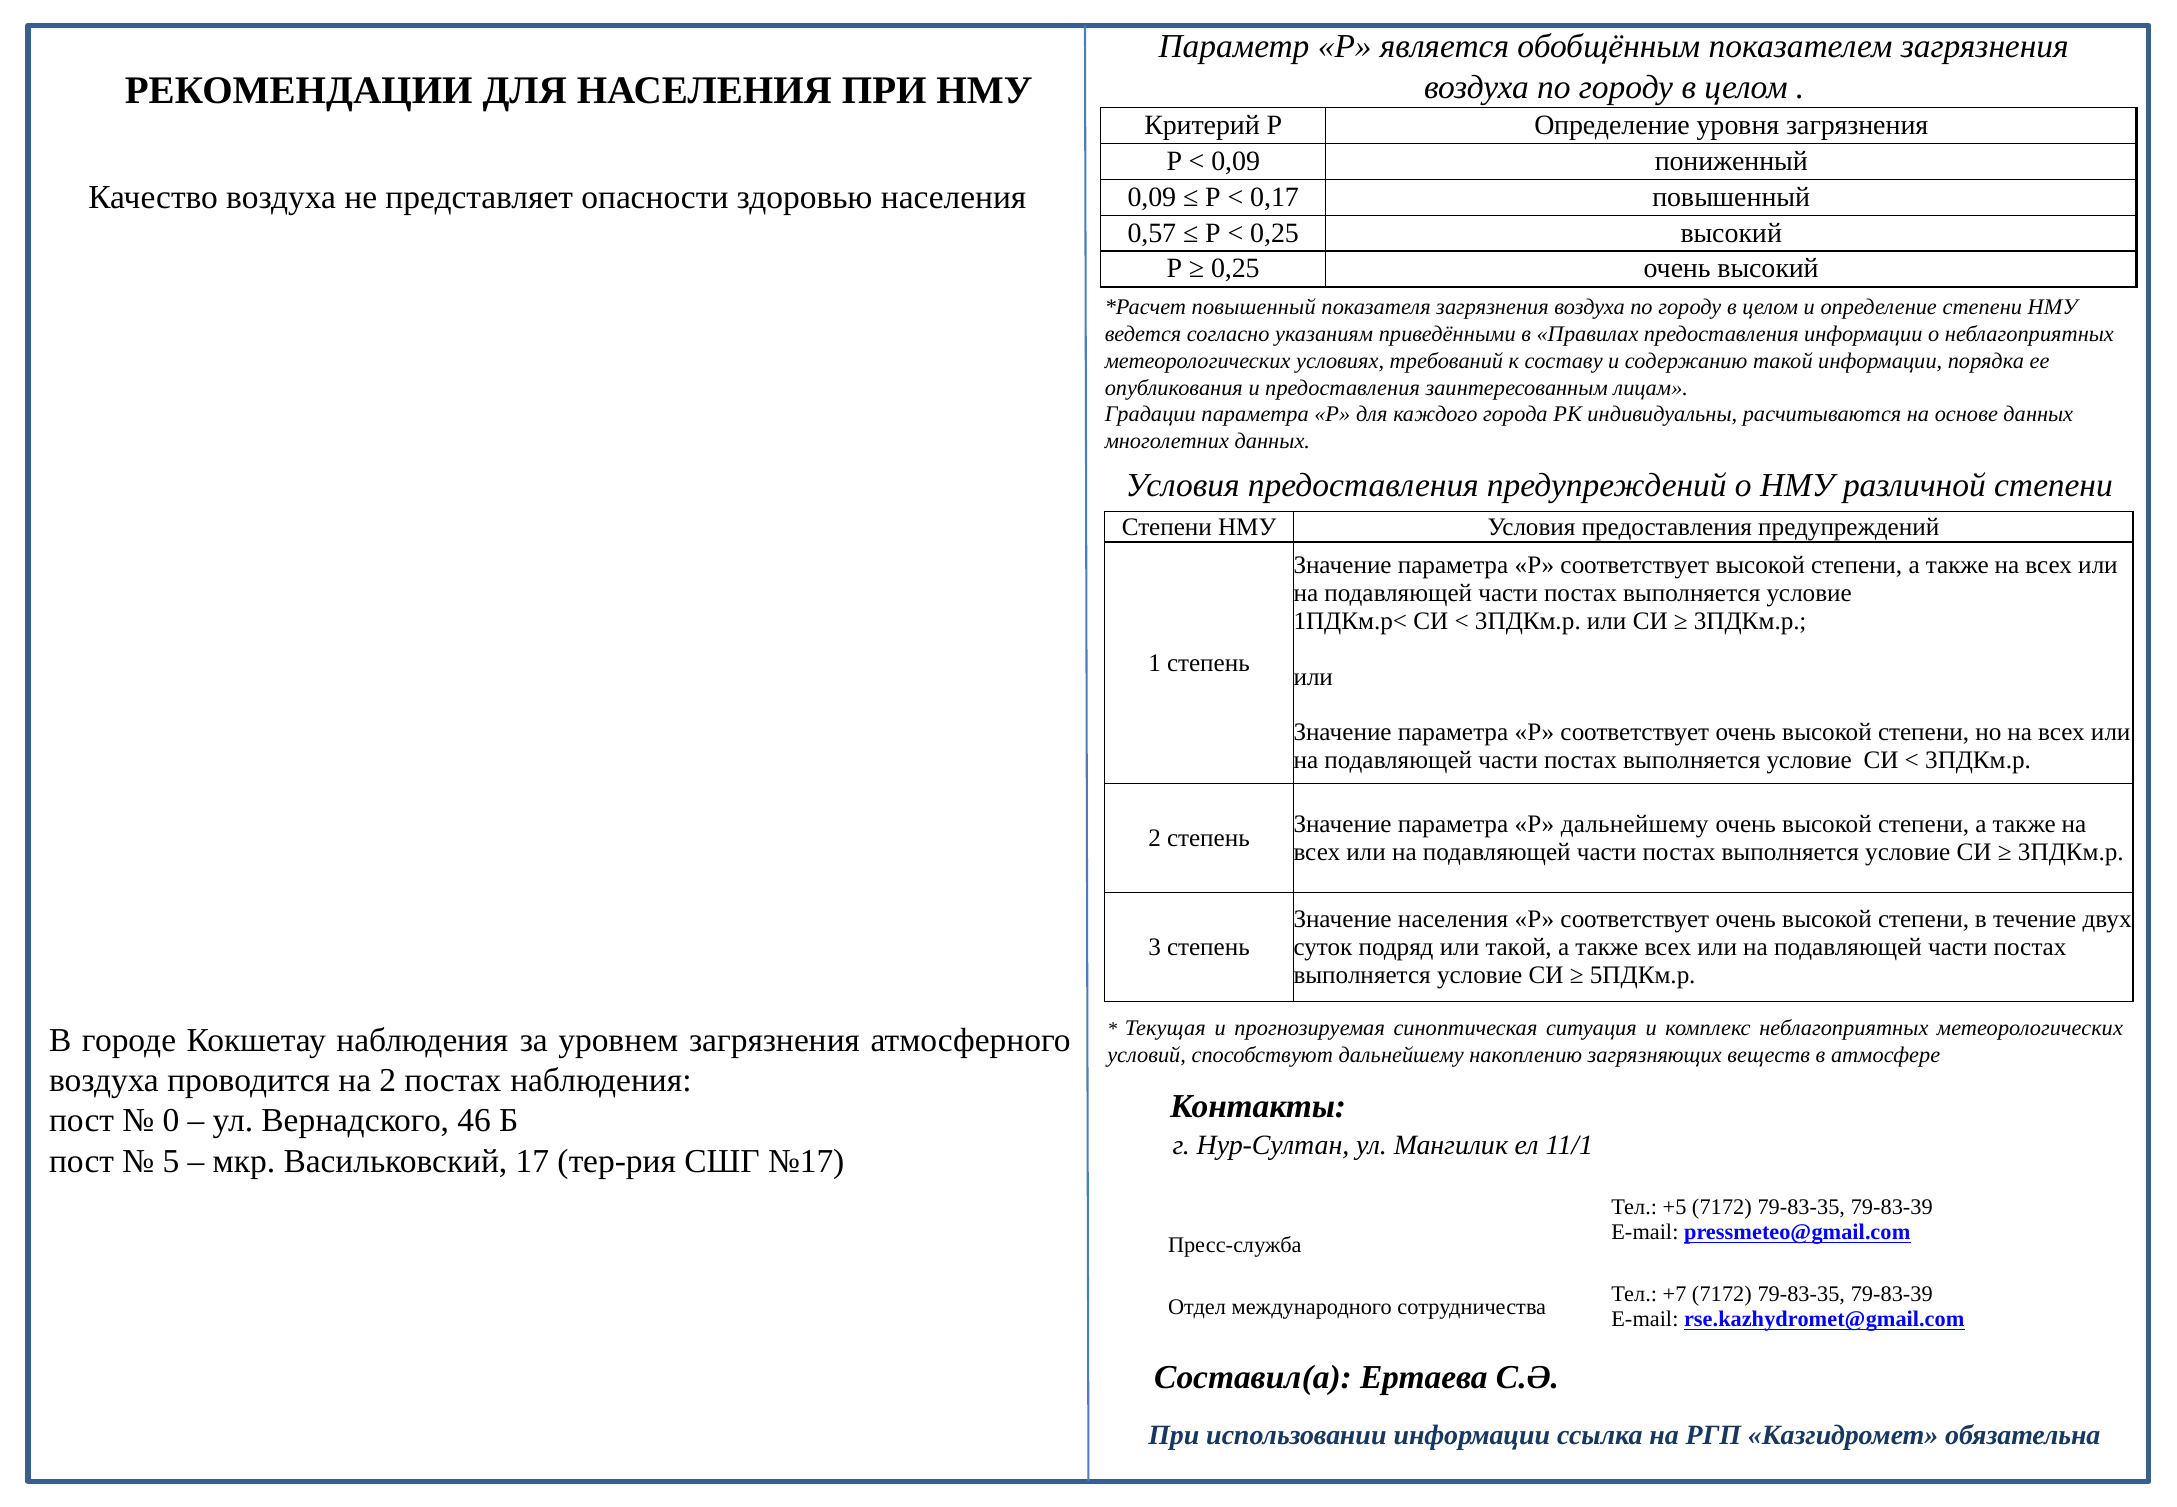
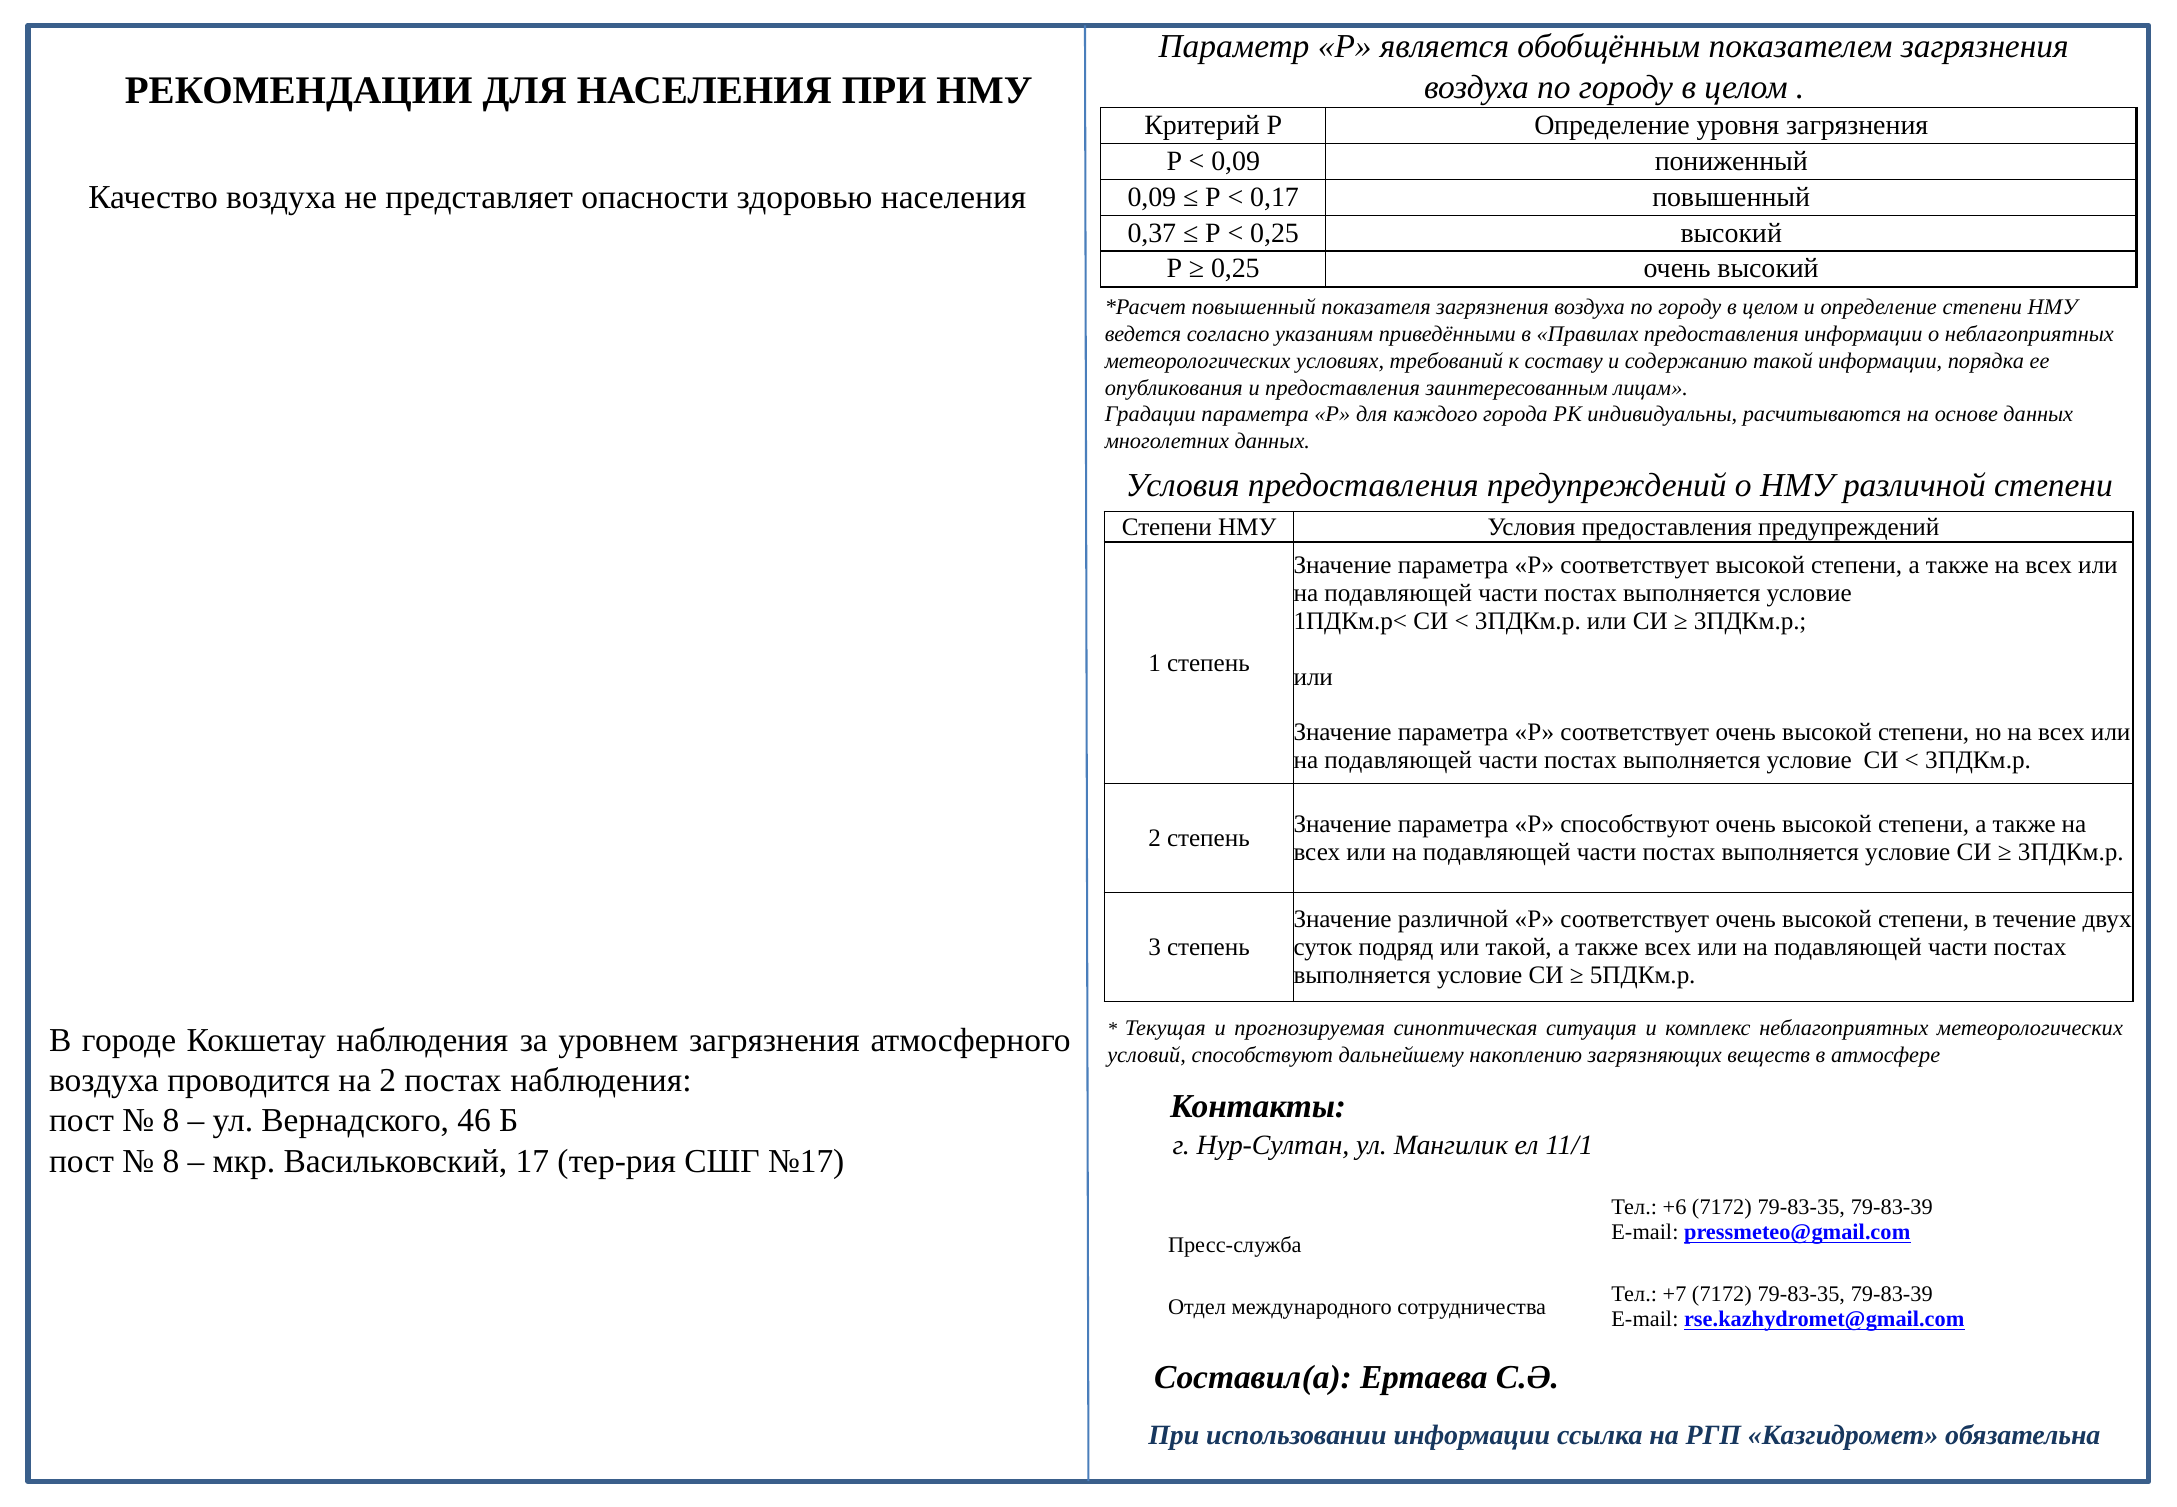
0,57: 0,57 -> 0,37
Р дальнейшему: дальнейшему -> способствуют
Значение населения: населения -> различной
0 at (171, 1121): 0 -> 8
5 at (171, 1161): 5 -> 8
+5: +5 -> +6
